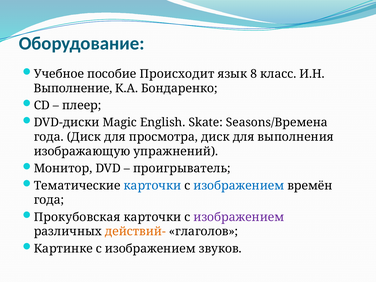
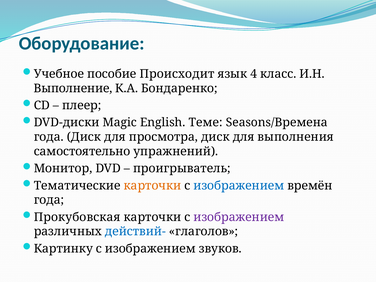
8: 8 -> 4
Skate: Skate -> Теме
изображающую: изображающую -> самостоятельно
карточки at (152, 186) colour: blue -> orange
действий- colour: orange -> blue
Картинке: Картинке -> Картинку
